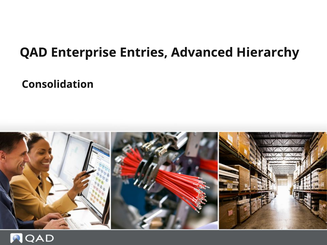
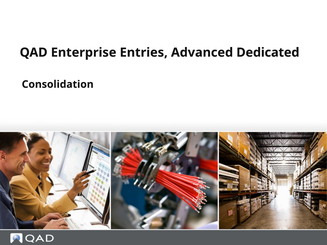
Hierarchy: Hierarchy -> Dedicated
